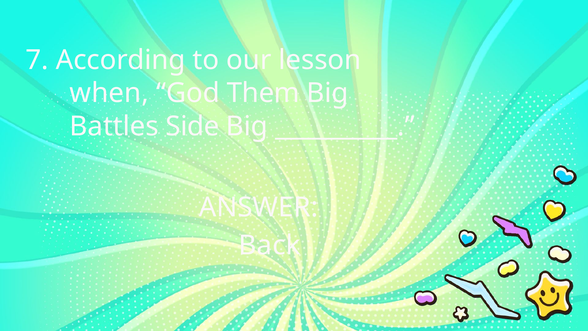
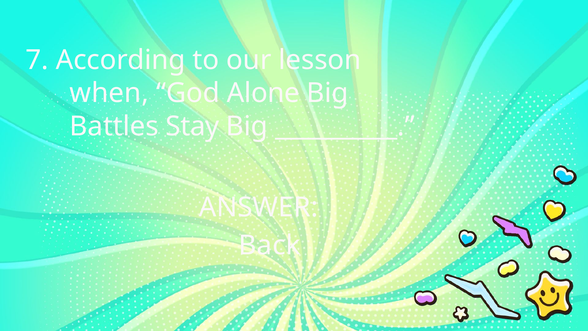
Them: Them -> Alone
Side: Side -> Stay
